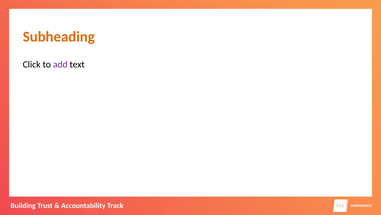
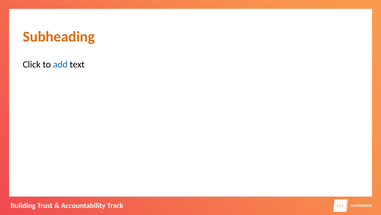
add colour: purple -> blue
